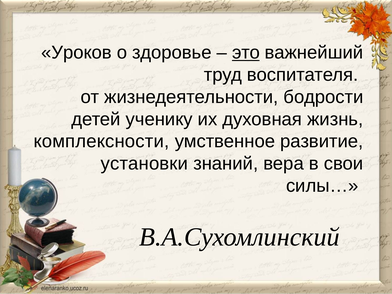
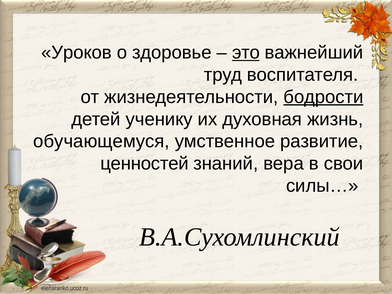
бодрости underline: none -> present
комплексности: комплексности -> обучающемуся
установки: установки -> ценностей
